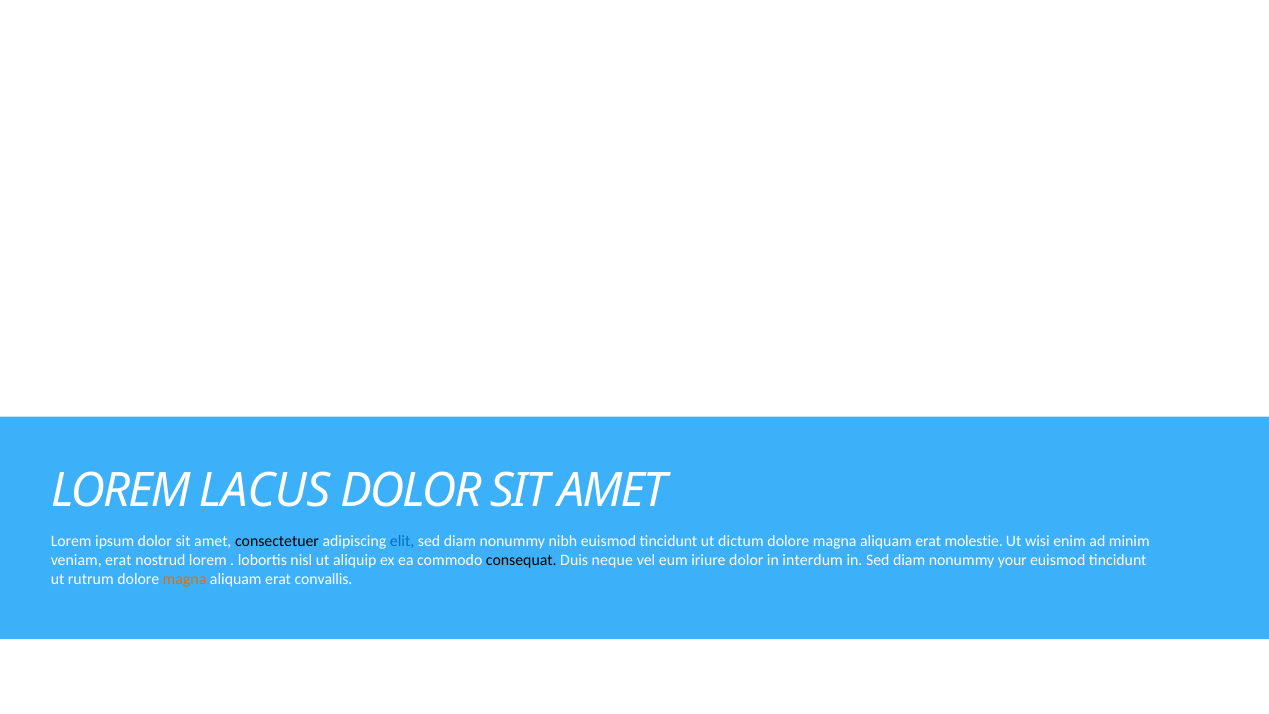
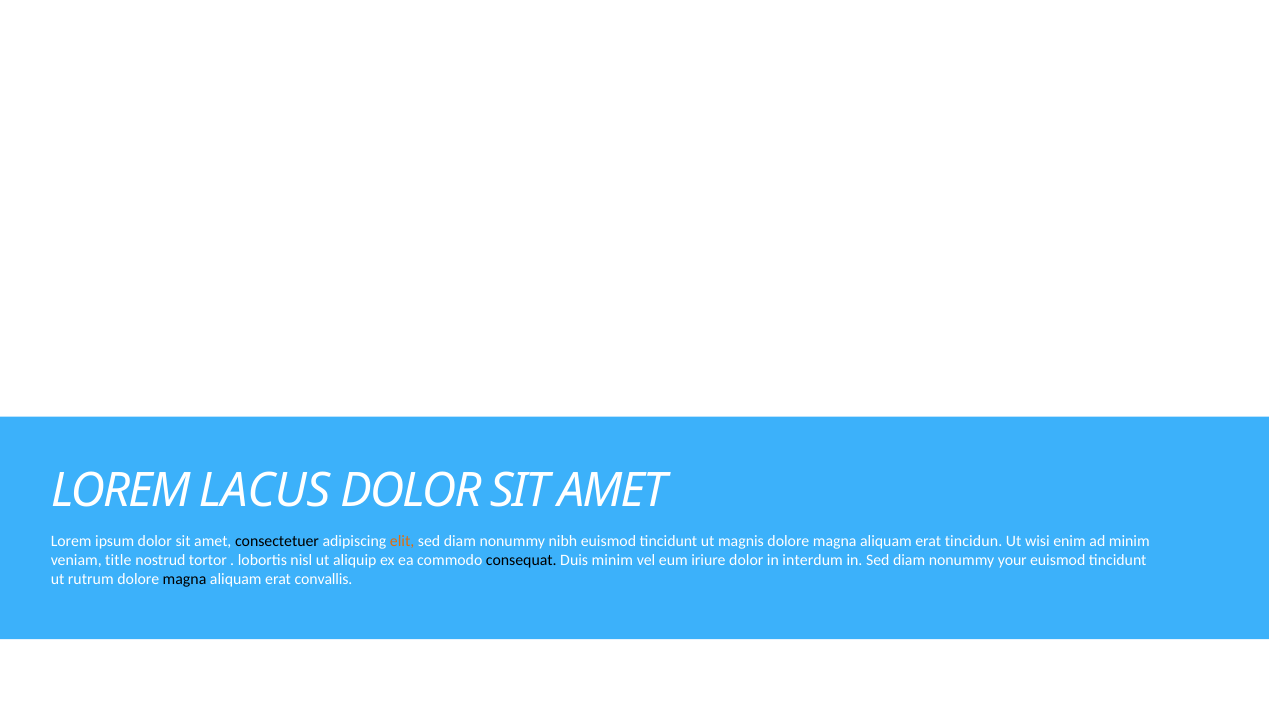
elit colour: blue -> orange
dictum: dictum -> magnis
molestie: molestie -> tincidun
veniam erat: erat -> title
nostrud lorem: lorem -> tortor
Duis neque: neque -> minim
magna at (185, 579) colour: orange -> black
